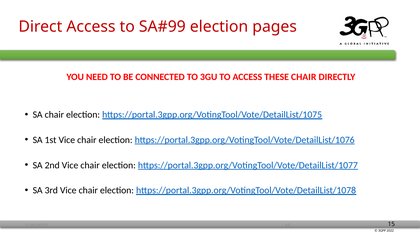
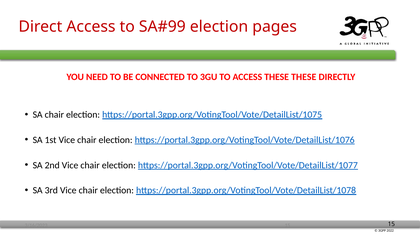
THESE CHAIR: CHAIR -> THESE
